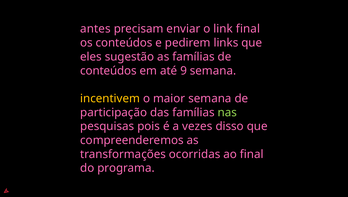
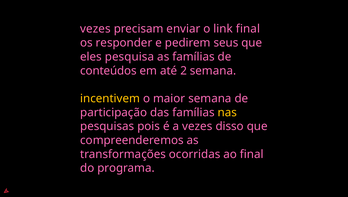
antes at (95, 29): antes -> vezes
os conteúdos: conteúdos -> responder
links: links -> seus
sugestão: sugestão -> pesquisa
9: 9 -> 2
nas colour: light green -> yellow
